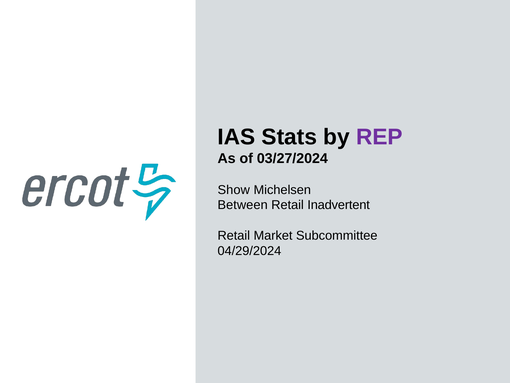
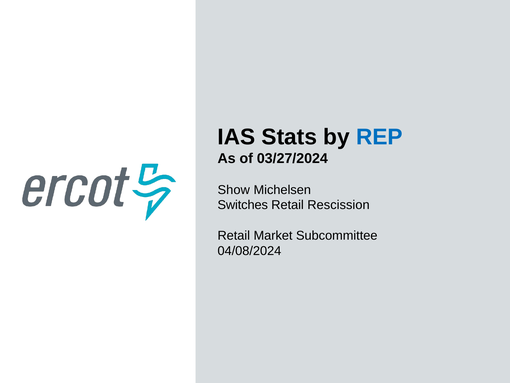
REP colour: purple -> blue
Between: Between -> Switches
Inadvertent: Inadvertent -> Rescission
04/29/2024: 04/29/2024 -> 04/08/2024
